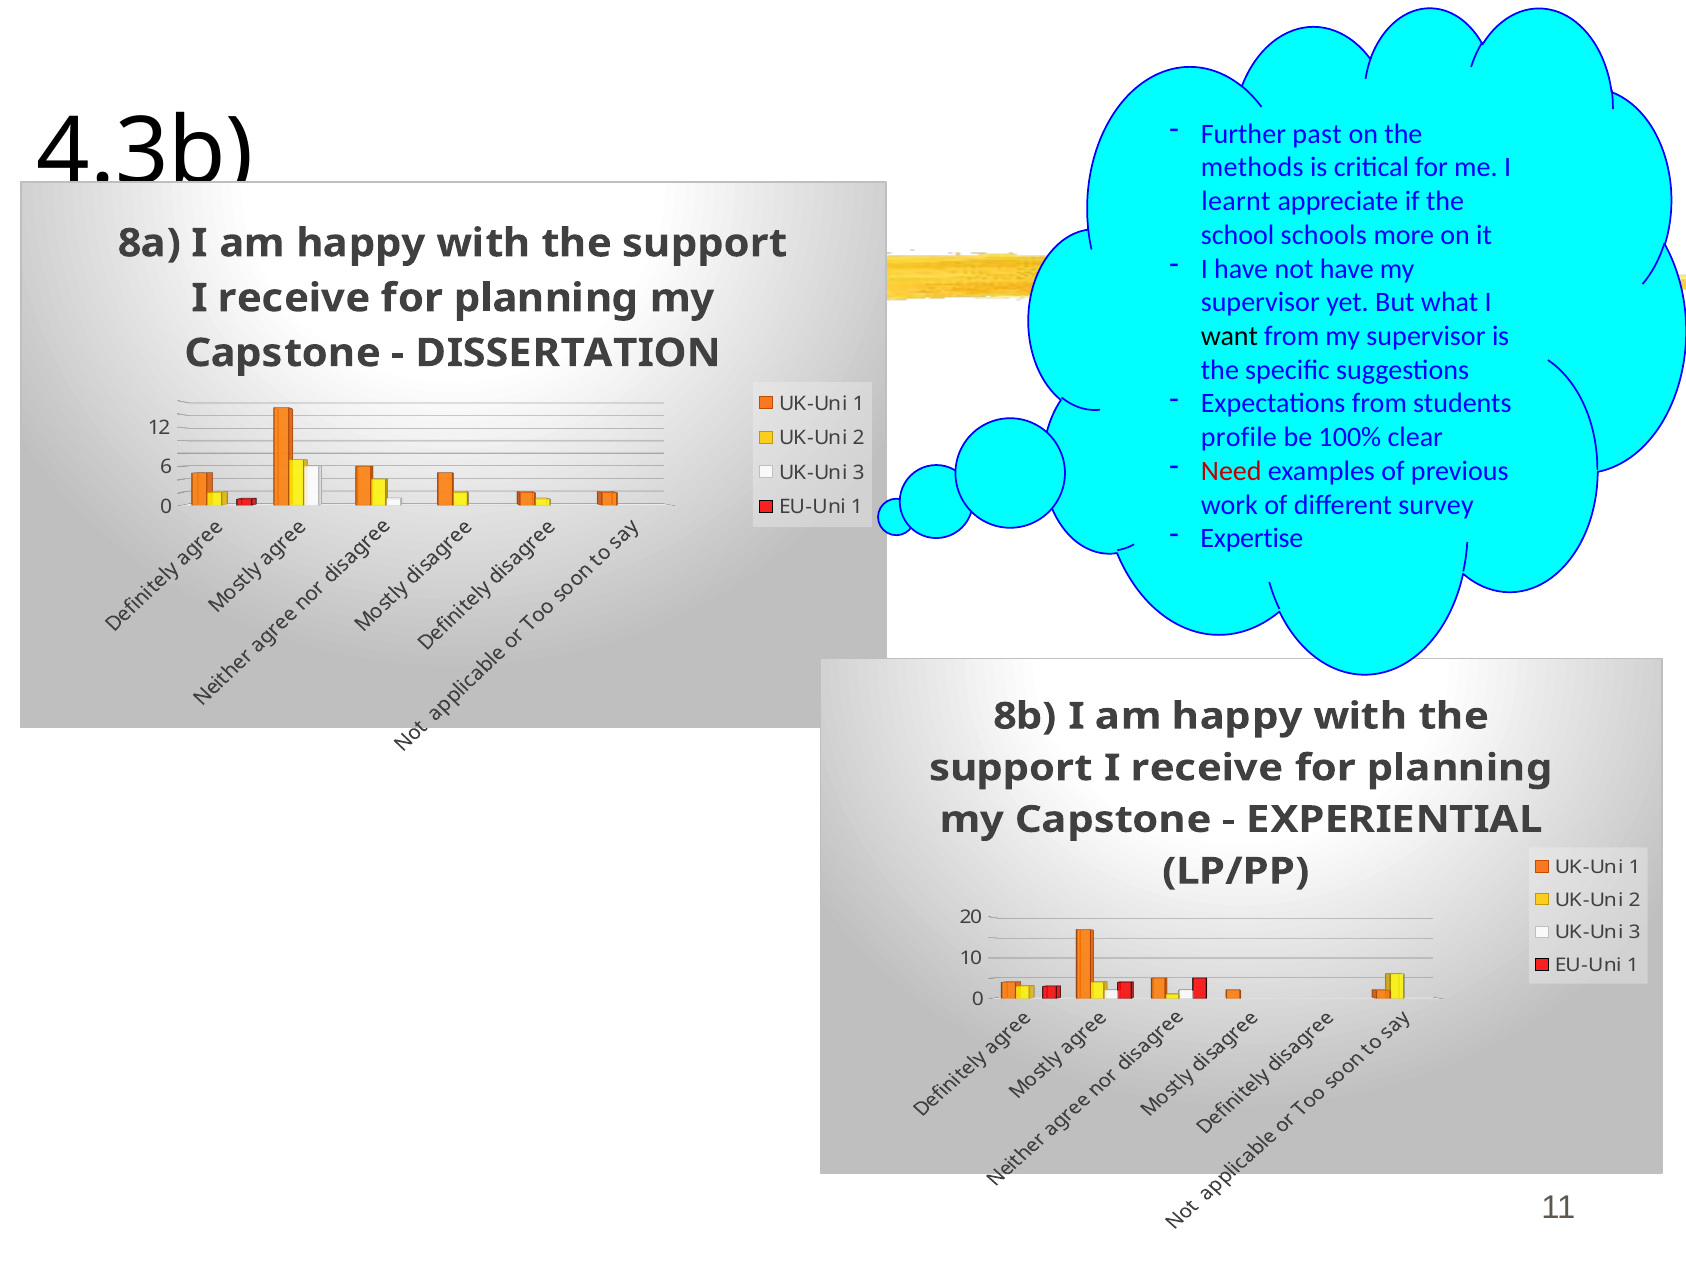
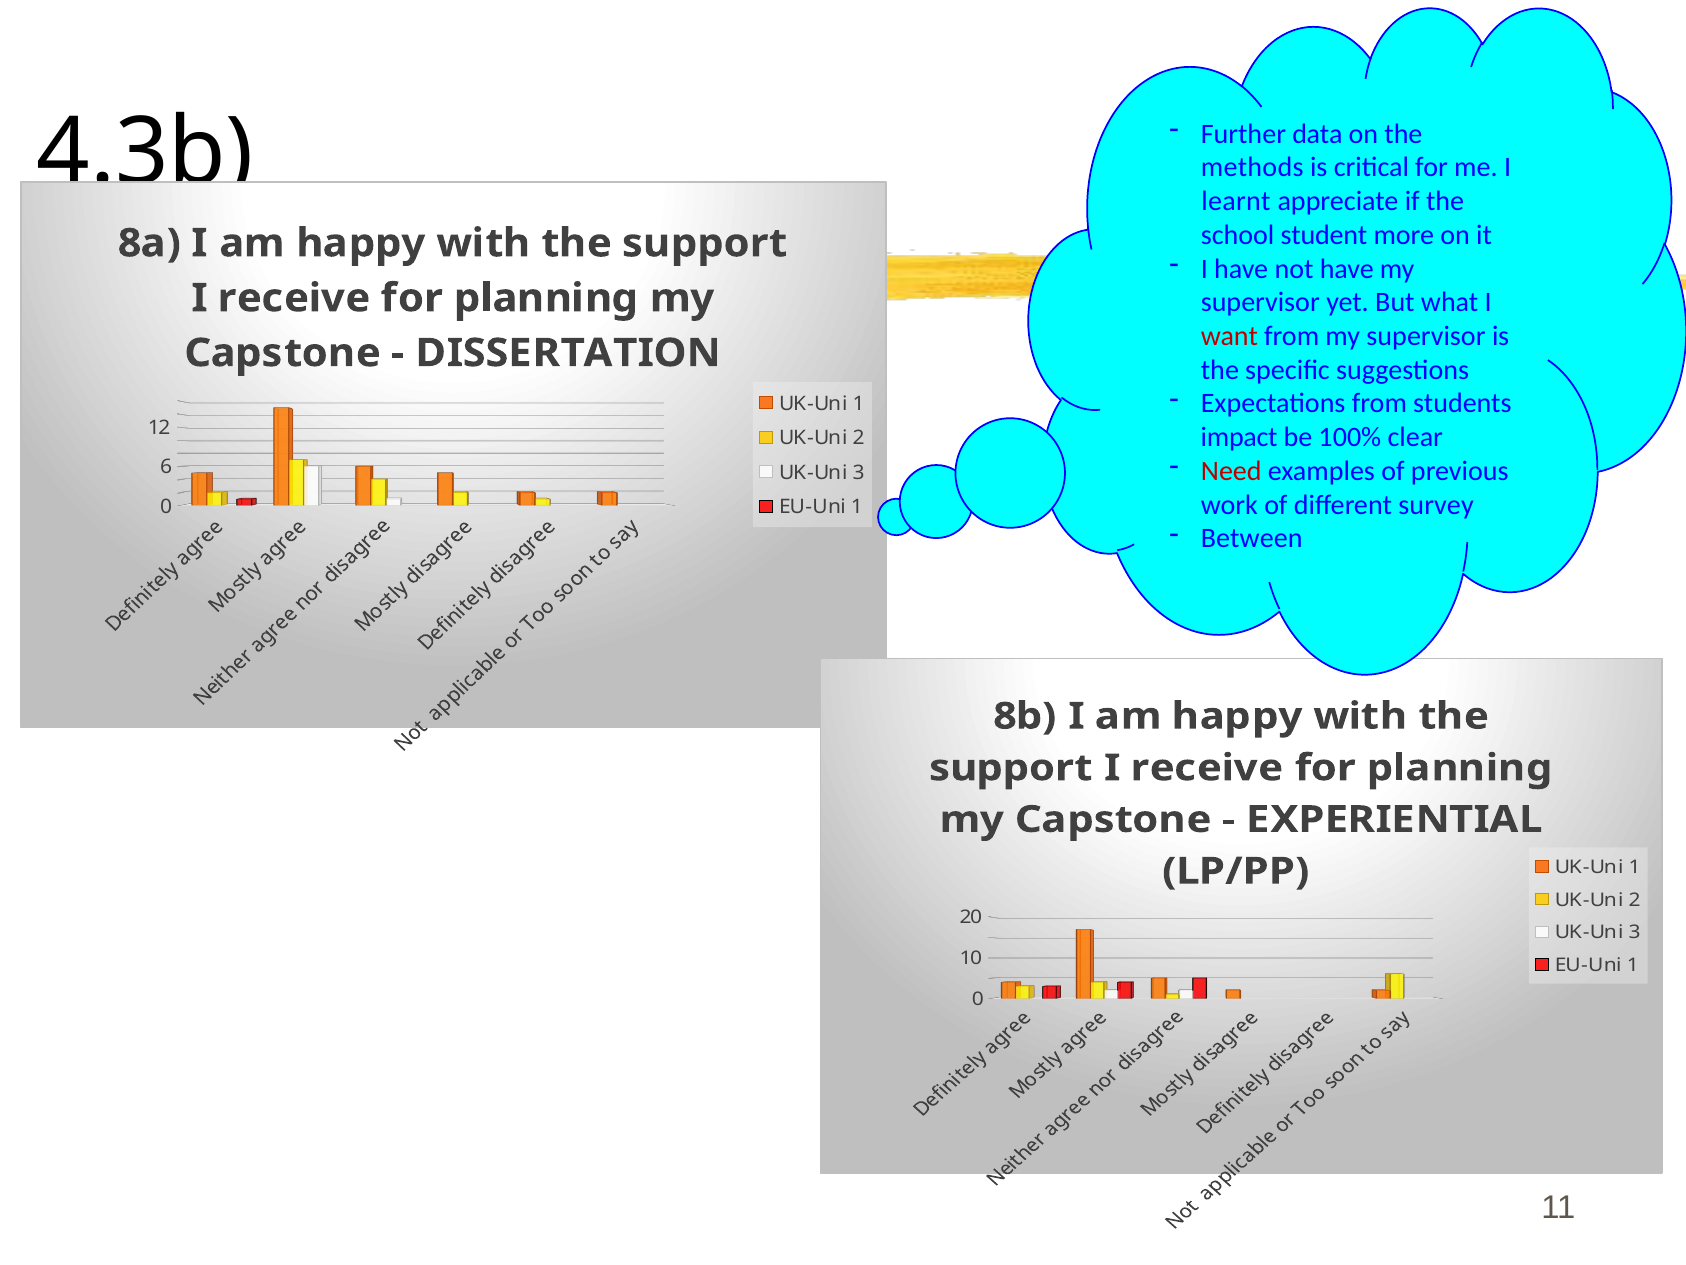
past: past -> data
schools: schools -> student
want colour: black -> red
profile: profile -> impact
Expertise: Expertise -> Between
